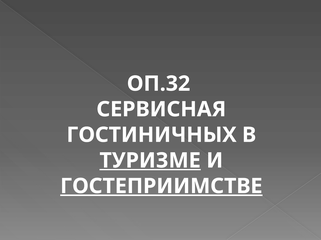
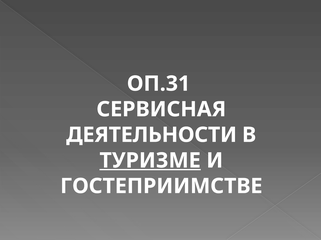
ОП.32: ОП.32 -> ОП.31
ГОСТИНИЧНЫХ: ГОСТИНИЧНЫХ -> ДЕЯТЕЛЬНОСТИ
ГОСТЕПРИИМСТВЕ underline: present -> none
